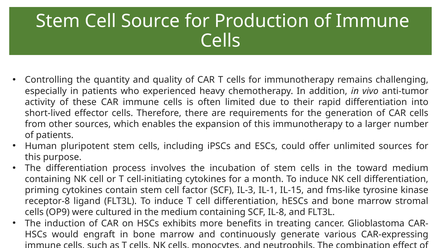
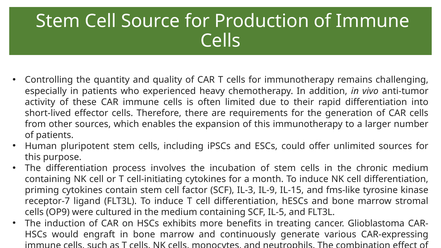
toward: toward -> chronic
IL-1: IL-1 -> IL-9
receptor-8: receptor-8 -> receptor-7
IL-8: IL-8 -> IL-5
